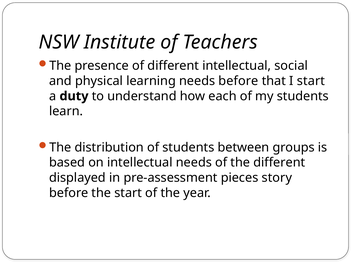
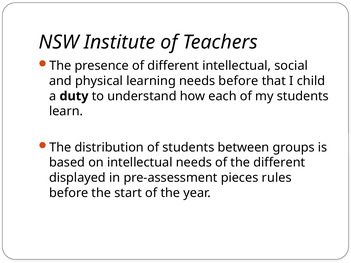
I start: start -> child
story: story -> rules
